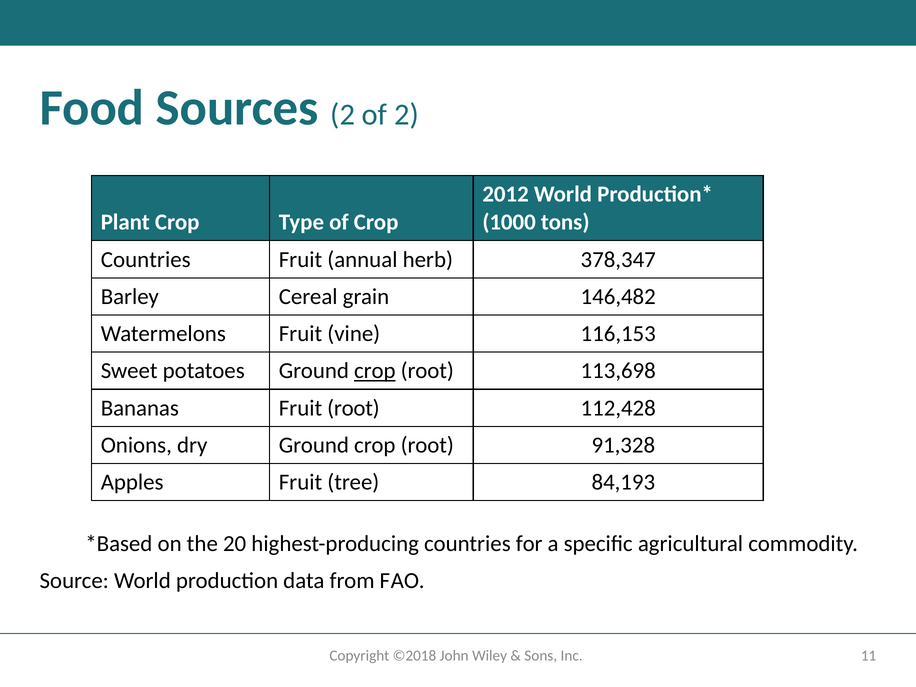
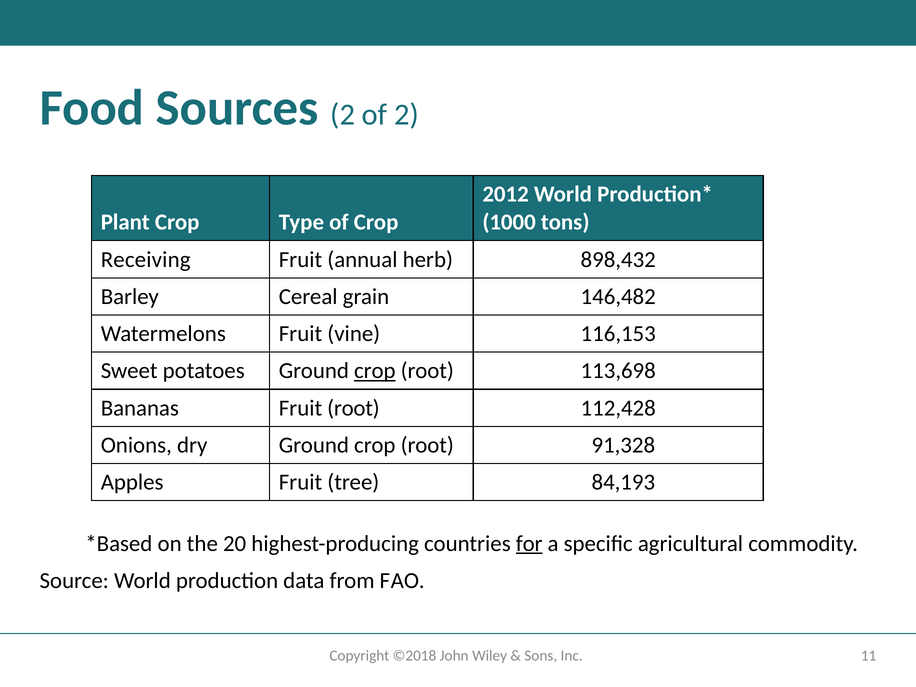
Countries at (146, 260): Countries -> Receiving
378,347: 378,347 -> 898,432
for underline: none -> present
